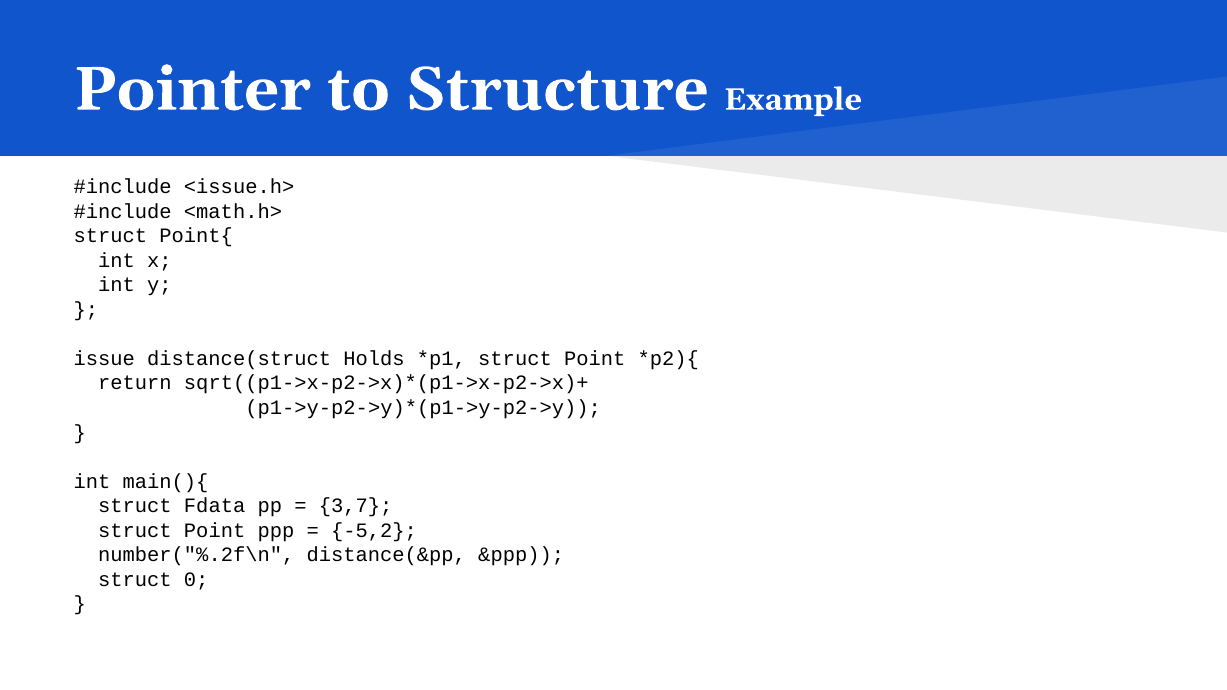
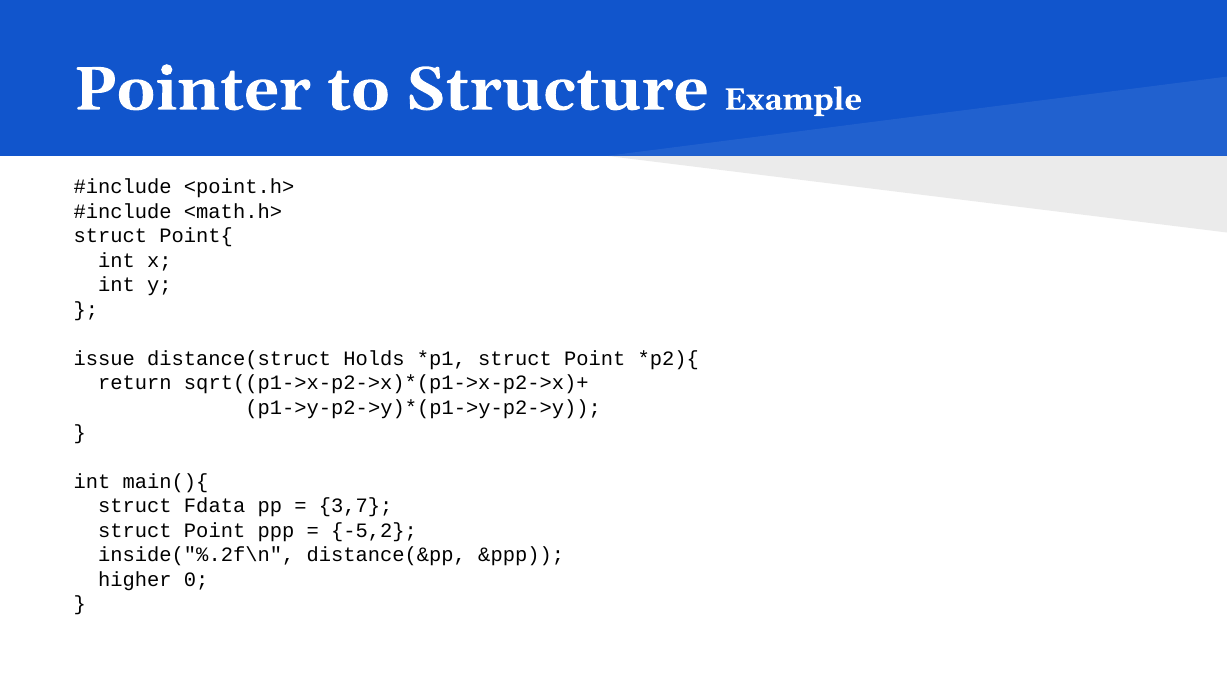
<issue.h>: <issue.h> -> <point.h>
number("%.2f\n: number("%.2f\n -> inside("%.2f\n
struct at (135, 580): struct -> higher
